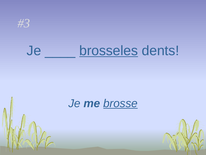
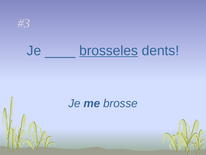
brosse underline: present -> none
